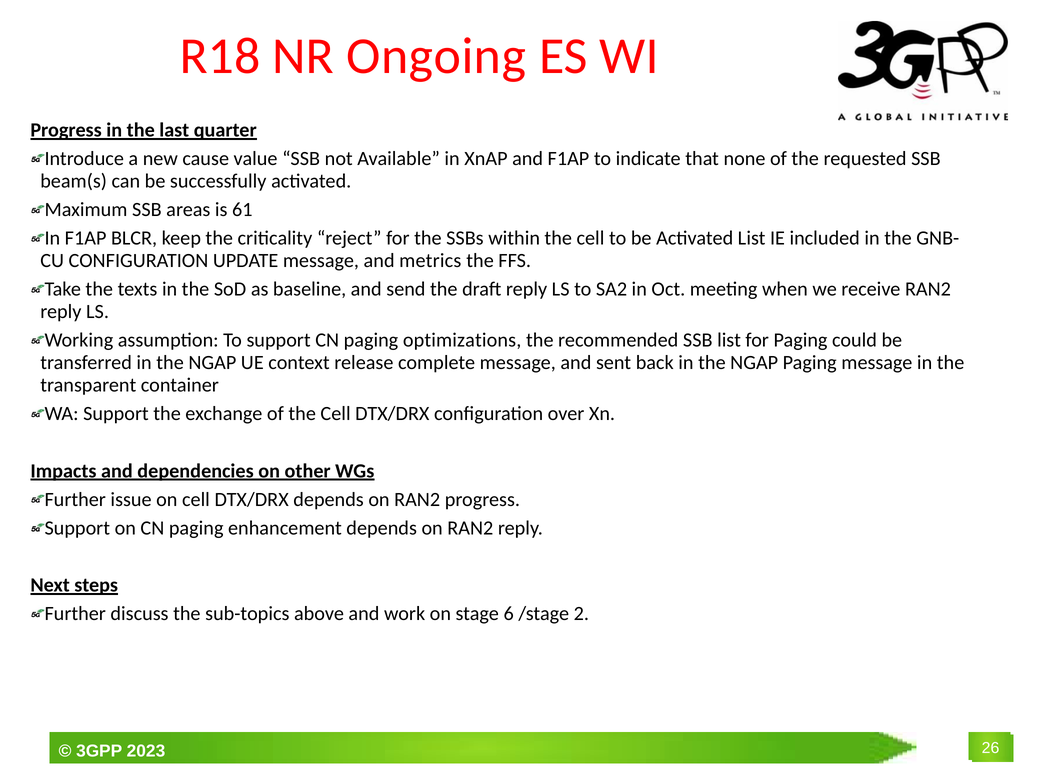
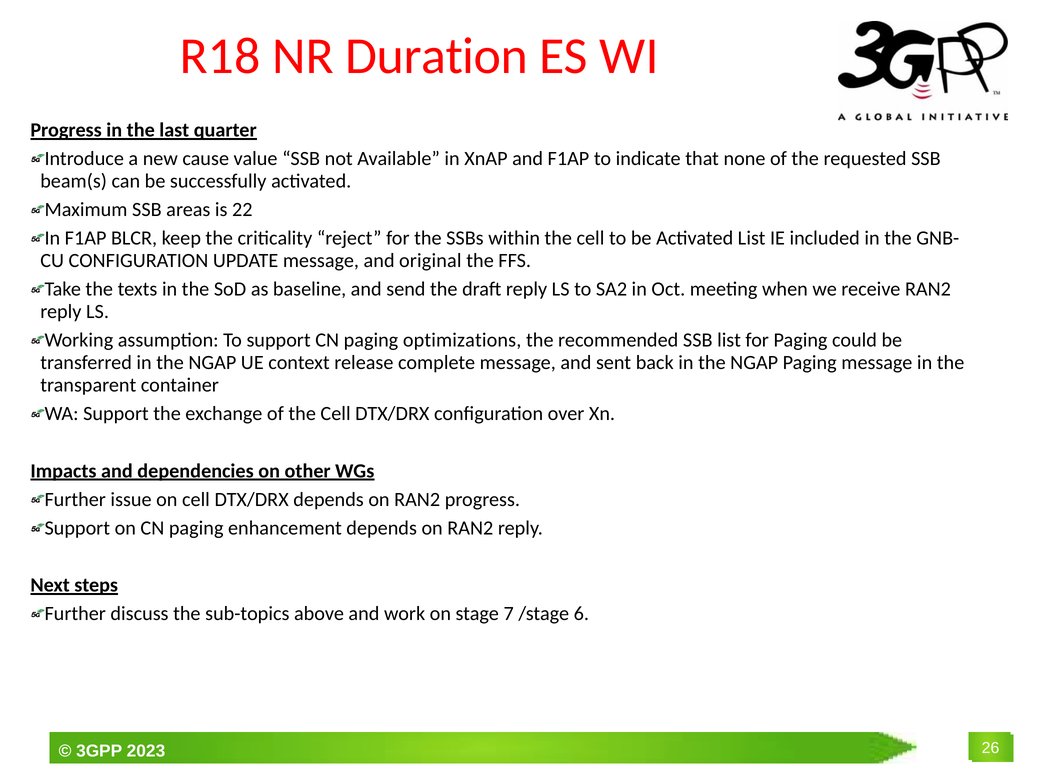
Ongoing: Ongoing -> Duration
61: 61 -> 22
metrics: metrics -> original
6: 6 -> 7
2: 2 -> 6
